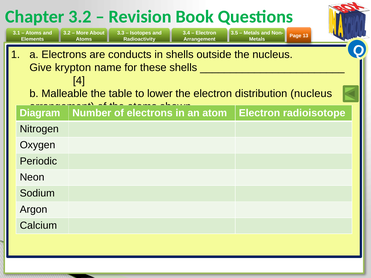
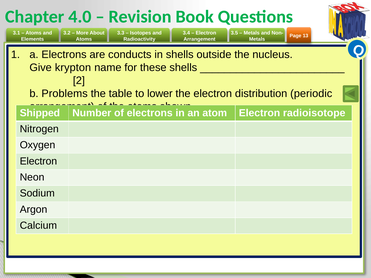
Chapter 3.2: 3.2 -> 4.0
4: 4 -> 2
Malleable: Malleable -> Problems
distribution nucleus: nucleus -> periodic
Diagram: Diagram -> Shipped
Periodic at (38, 161): Periodic -> Electron
